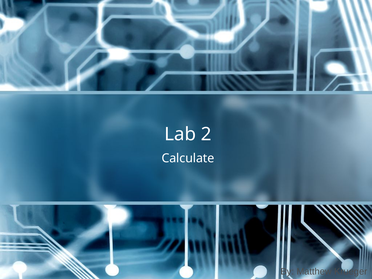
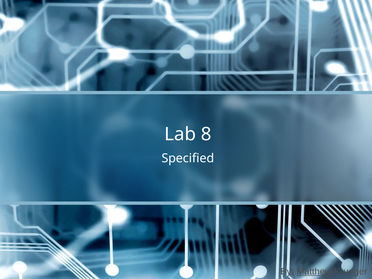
2: 2 -> 8
Calculate: Calculate -> Specified
Matthew underline: none -> present
